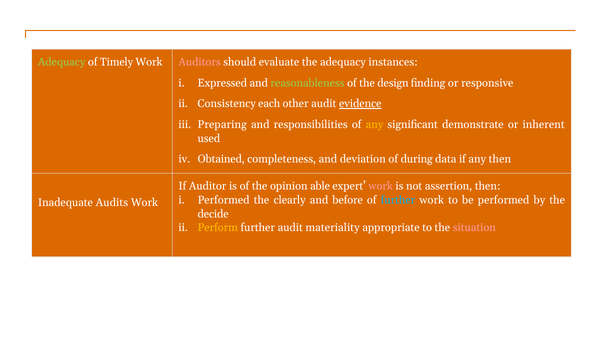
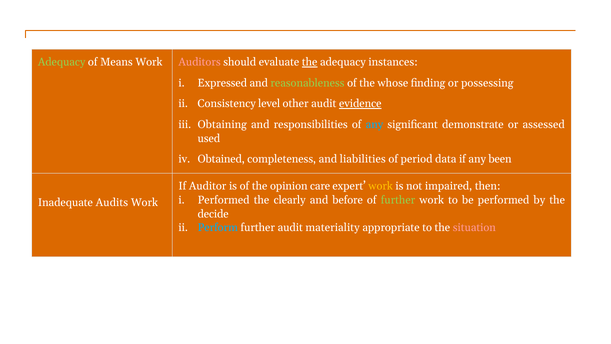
Timely: Timely -> Means
the at (310, 62) underline: none -> present
design: design -> whose
responsive: responsive -> possessing
each: each -> level
Preparing: Preparing -> Obtaining
any at (374, 124) colour: yellow -> light blue
inherent: inherent -> assessed
deviation: deviation -> liabilities
during: during -> period
any then: then -> been
able: able -> care
work at (381, 186) colour: pink -> yellow
assertion: assertion -> impaired
further at (398, 200) colour: light blue -> light green
Perform colour: yellow -> light blue
